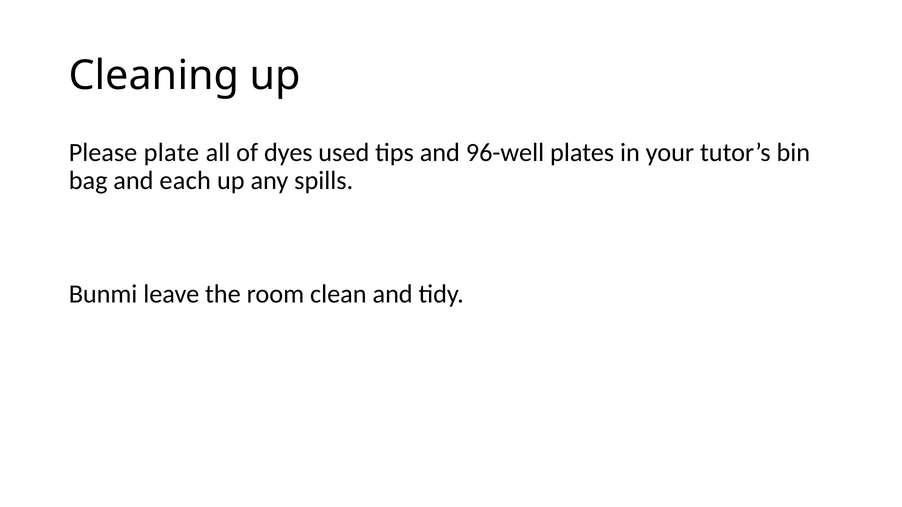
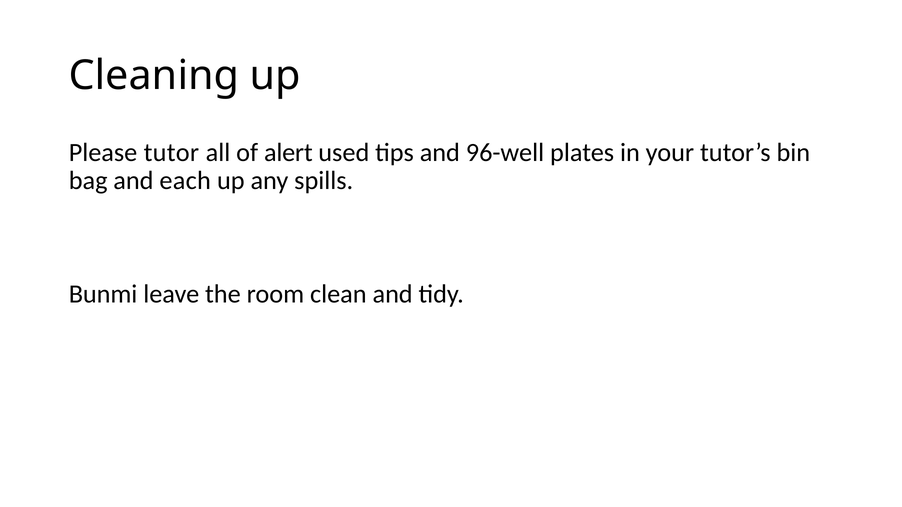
plate: plate -> tutor
dyes: dyes -> alert
